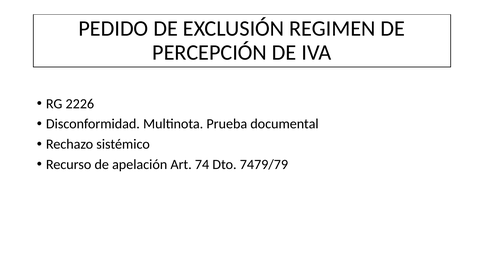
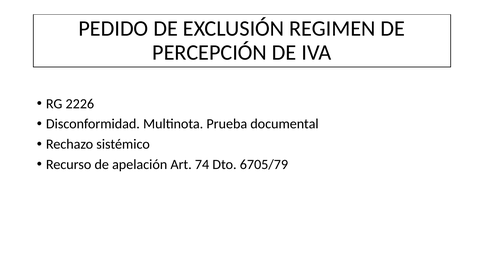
7479/79: 7479/79 -> 6705/79
